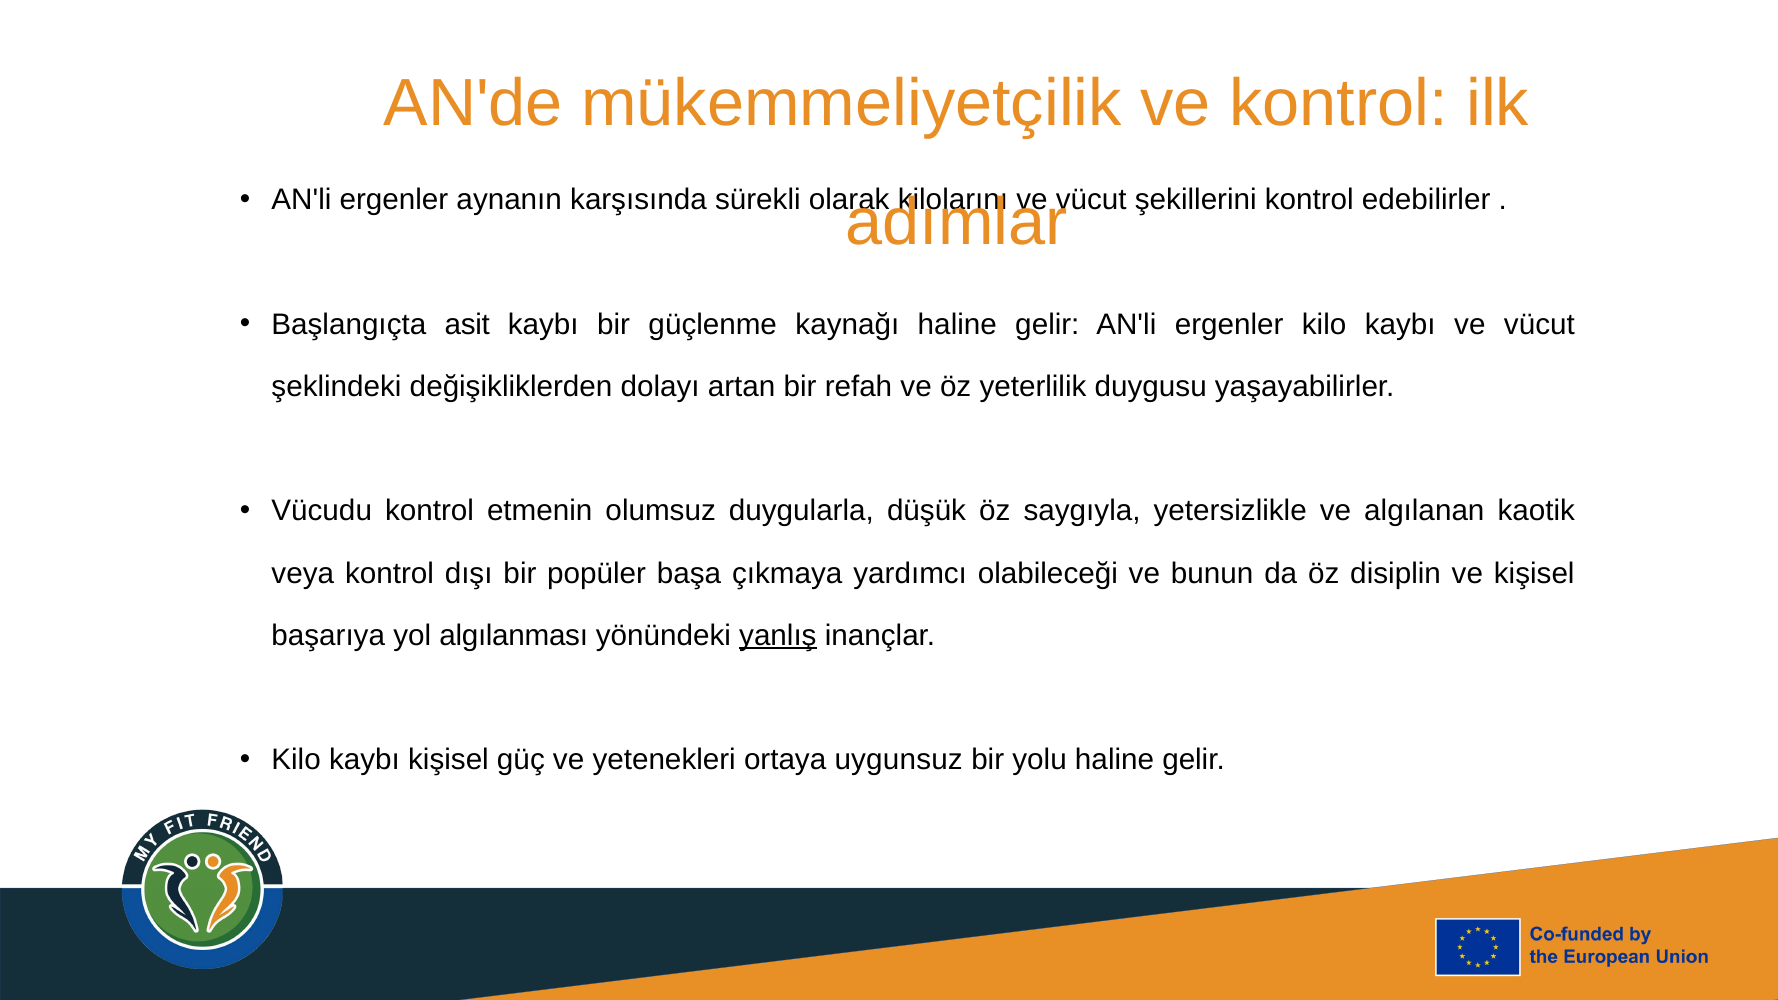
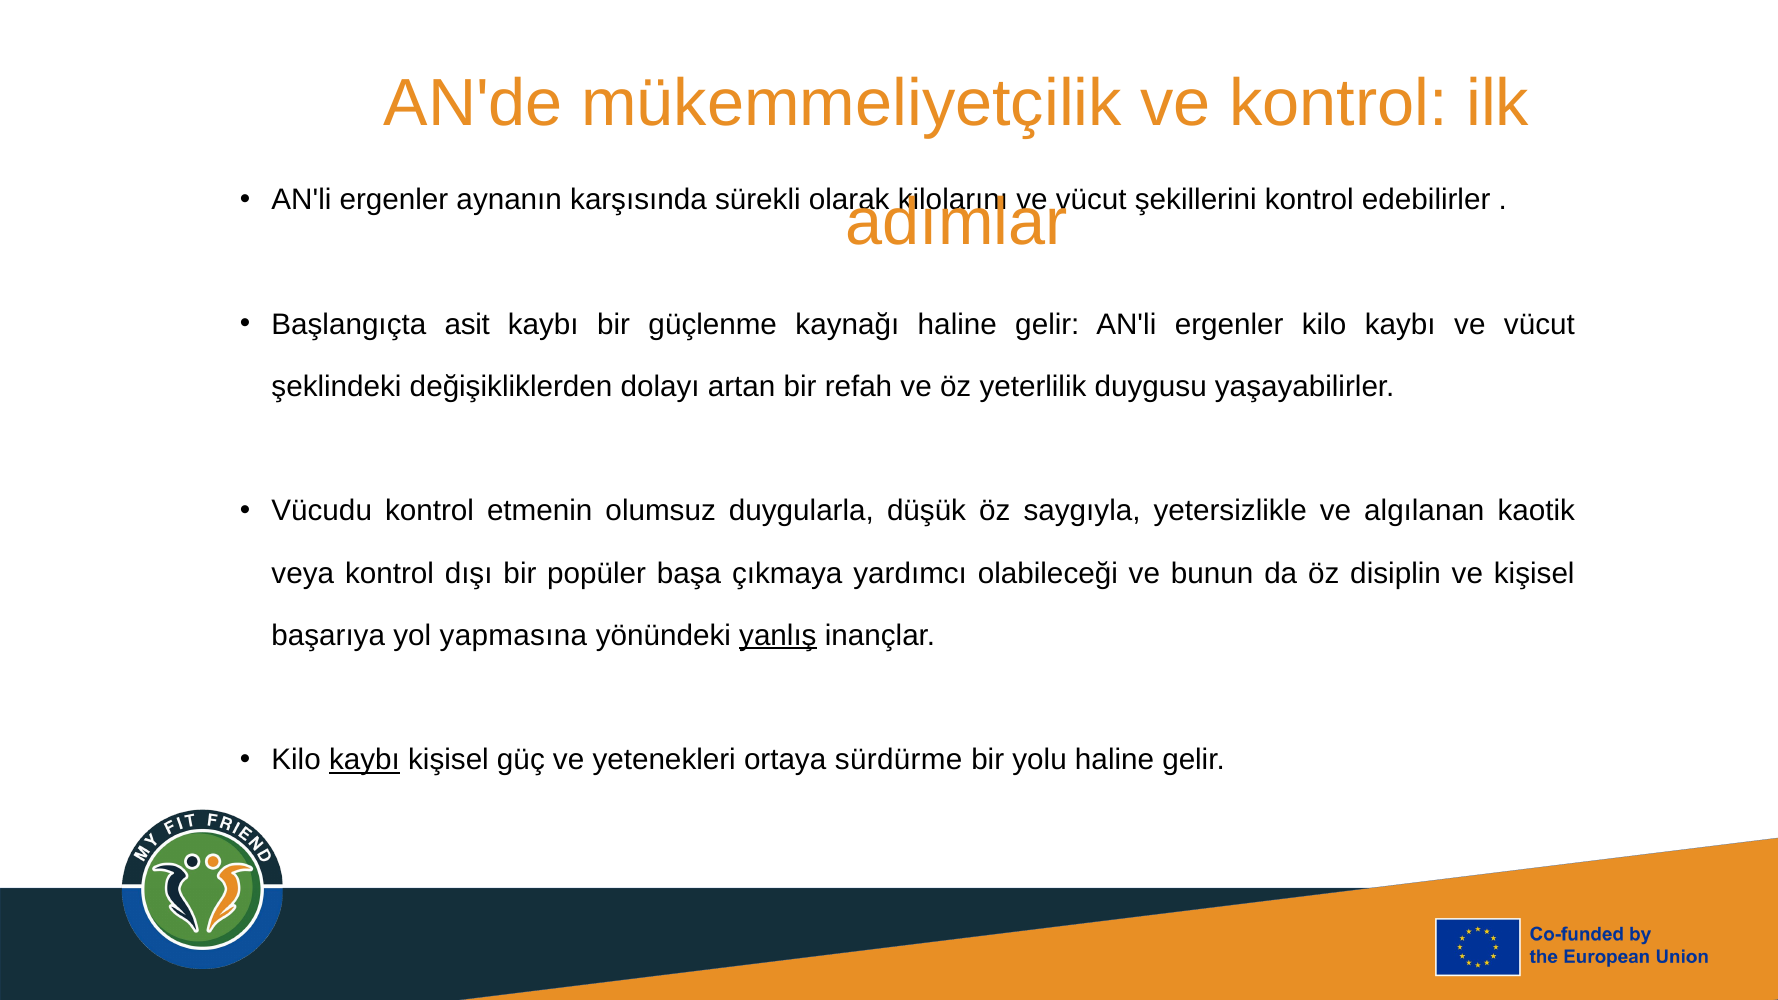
algılanması: algılanması -> yapmasına
kaybı at (365, 760) underline: none -> present
uygunsuz: uygunsuz -> sürdürme
